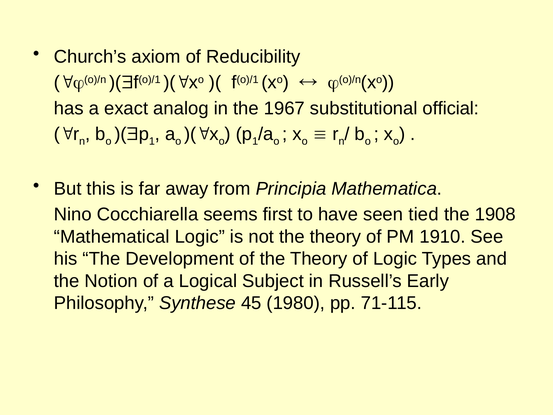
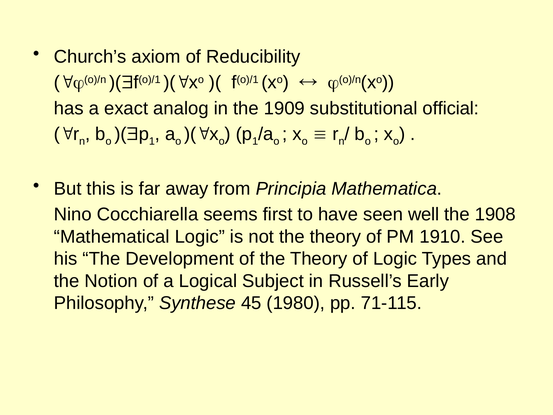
1967: 1967 -> 1909
tied: tied -> well
